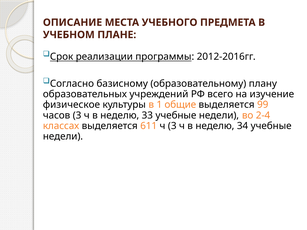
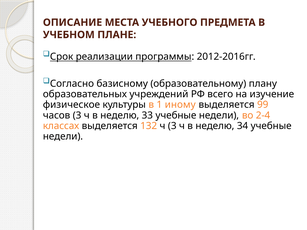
общие: общие -> иному
611: 611 -> 132
